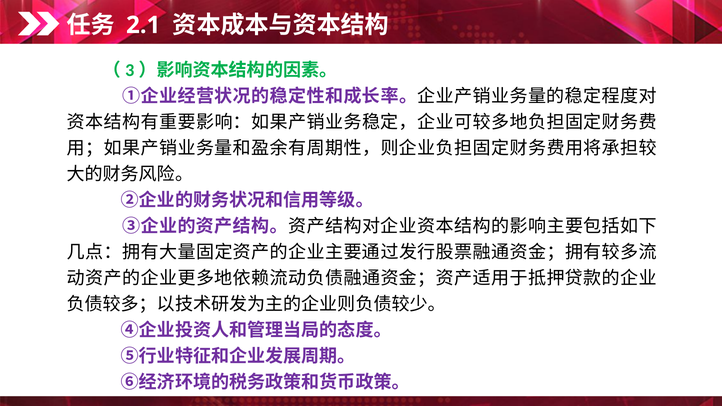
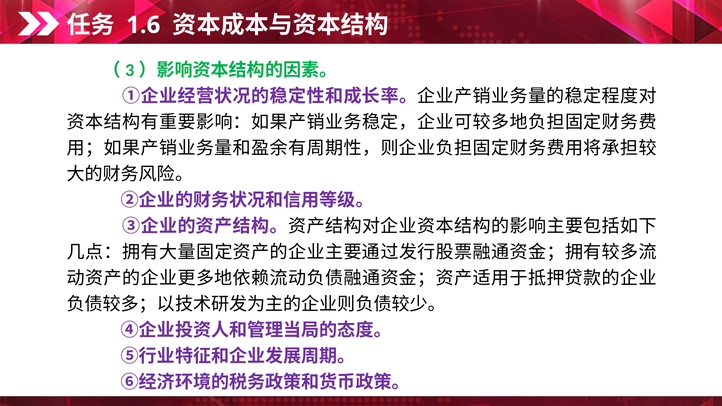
2.1: 2.1 -> 1.6
